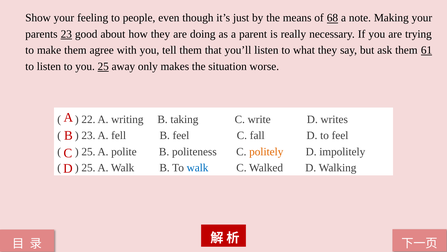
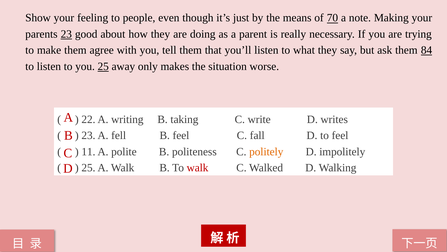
68: 68 -> 70
61: 61 -> 84
25 at (88, 151): 25 -> 11
walk at (198, 167) colour: blue -> red
